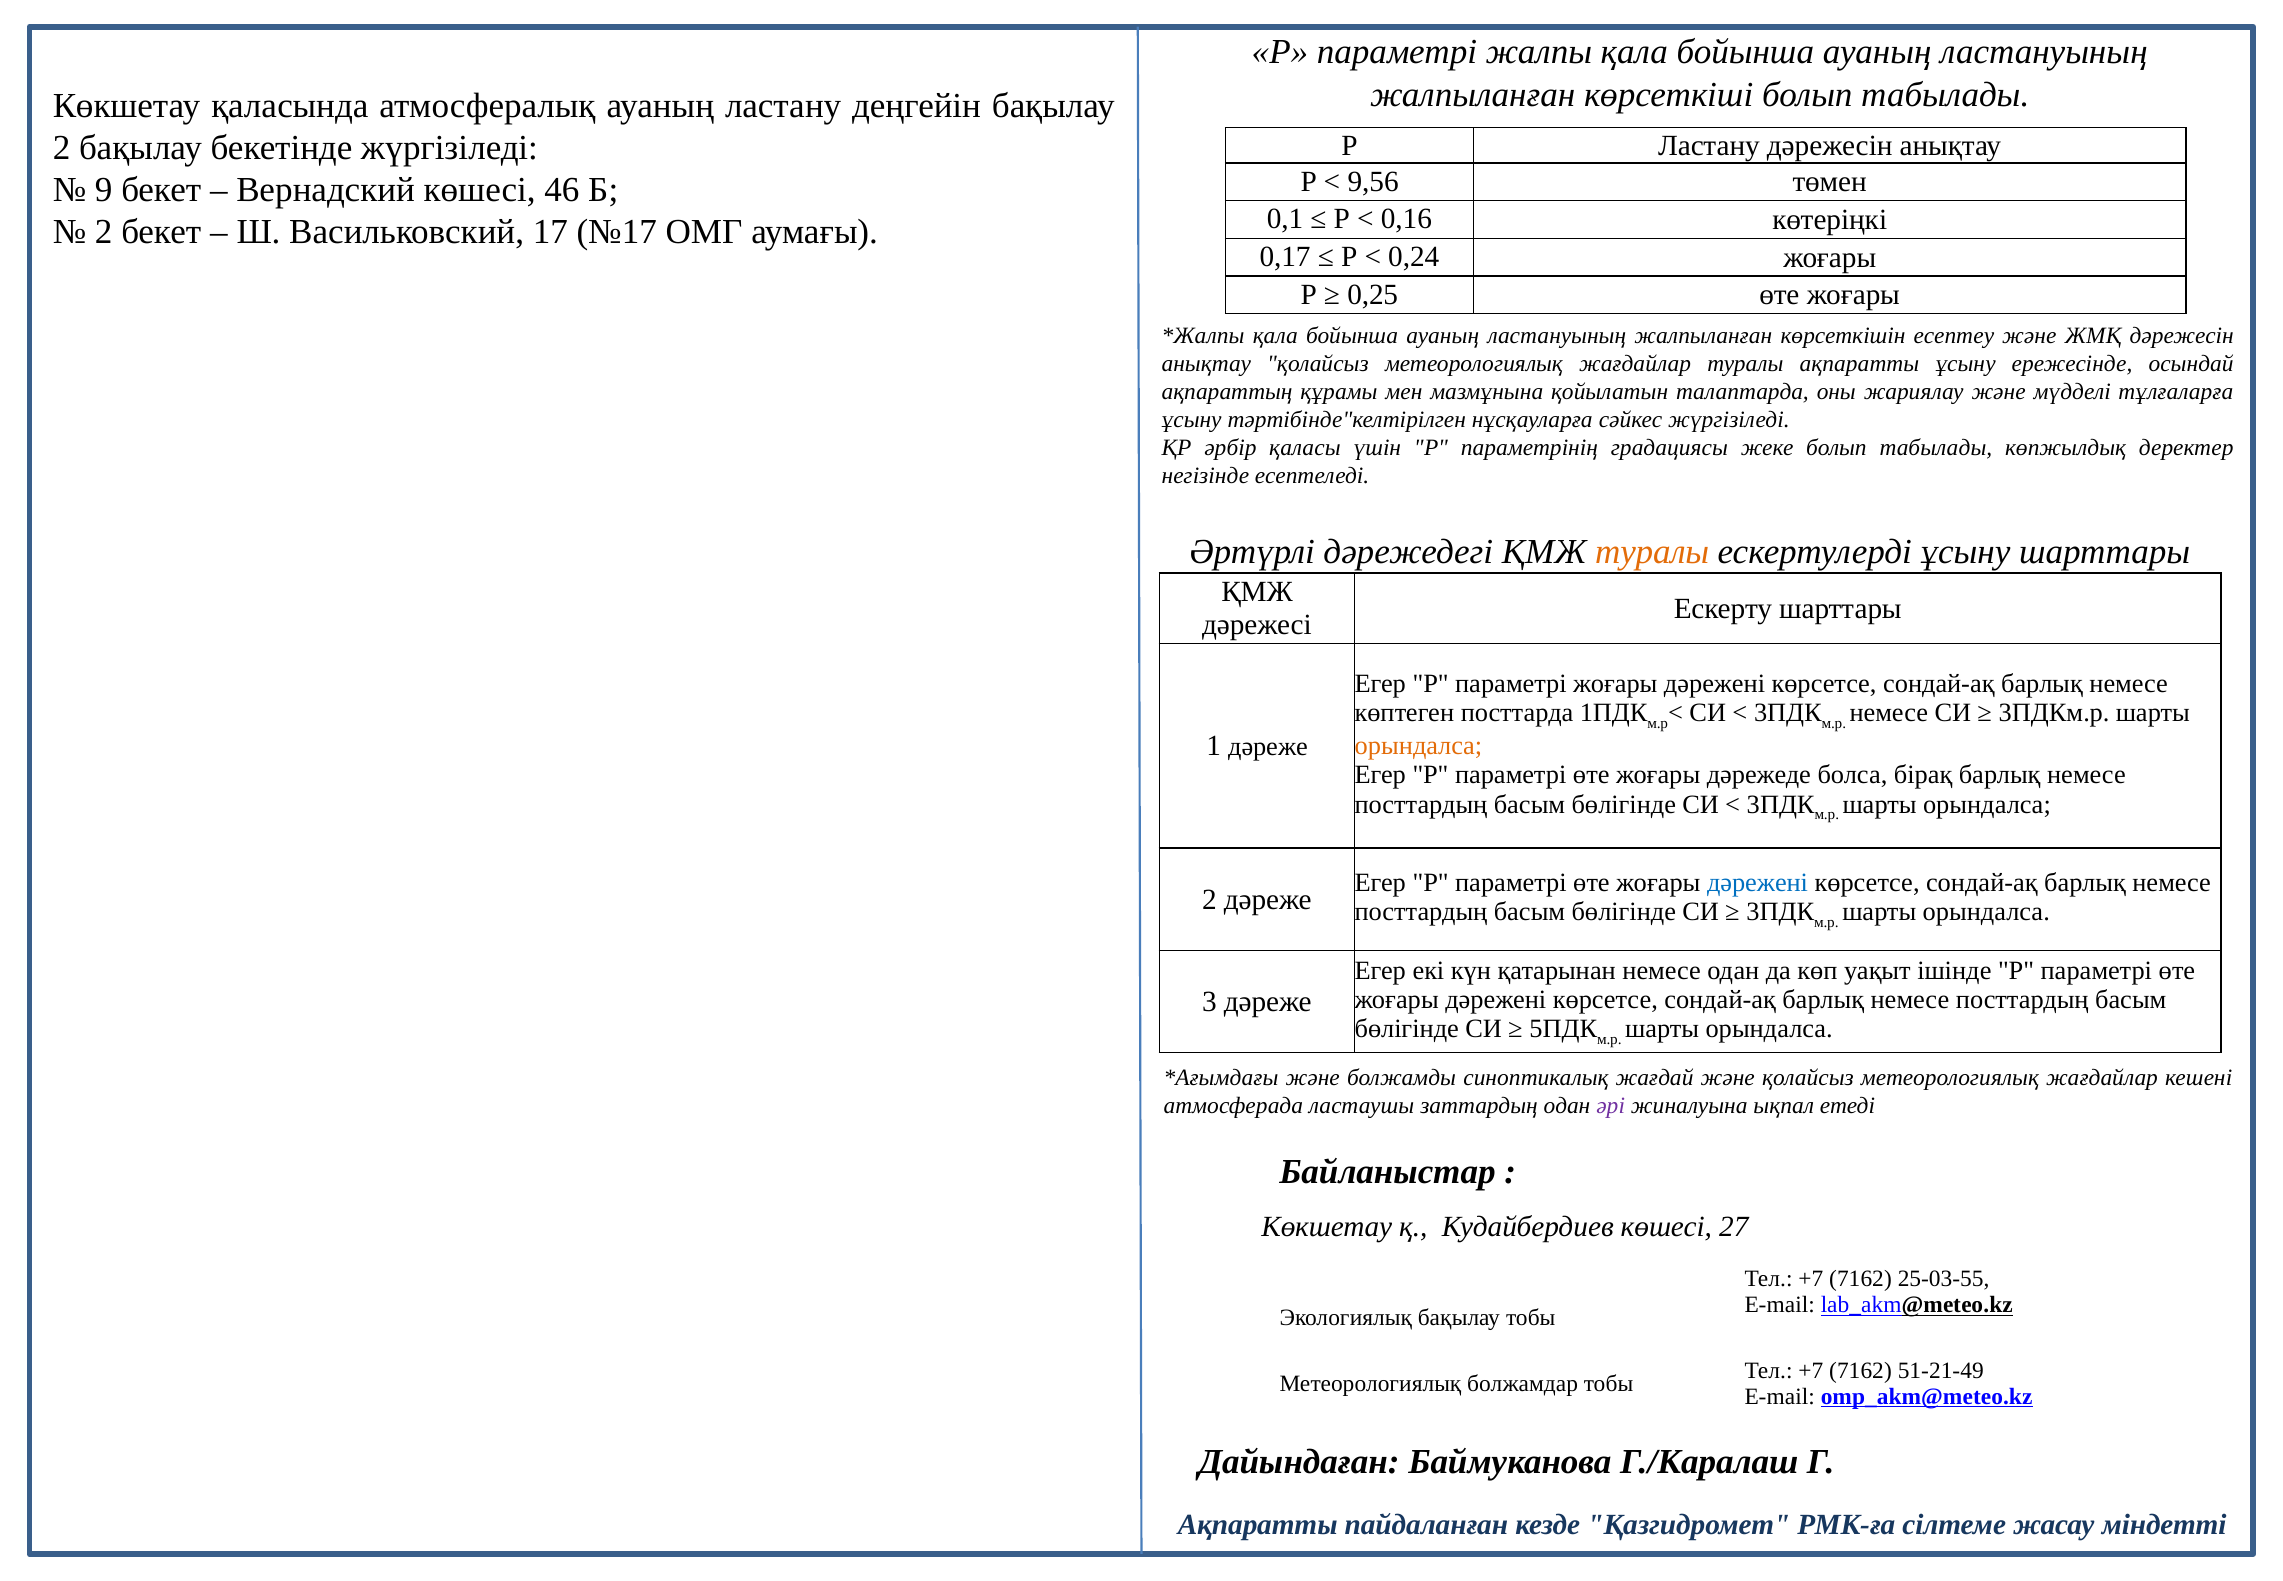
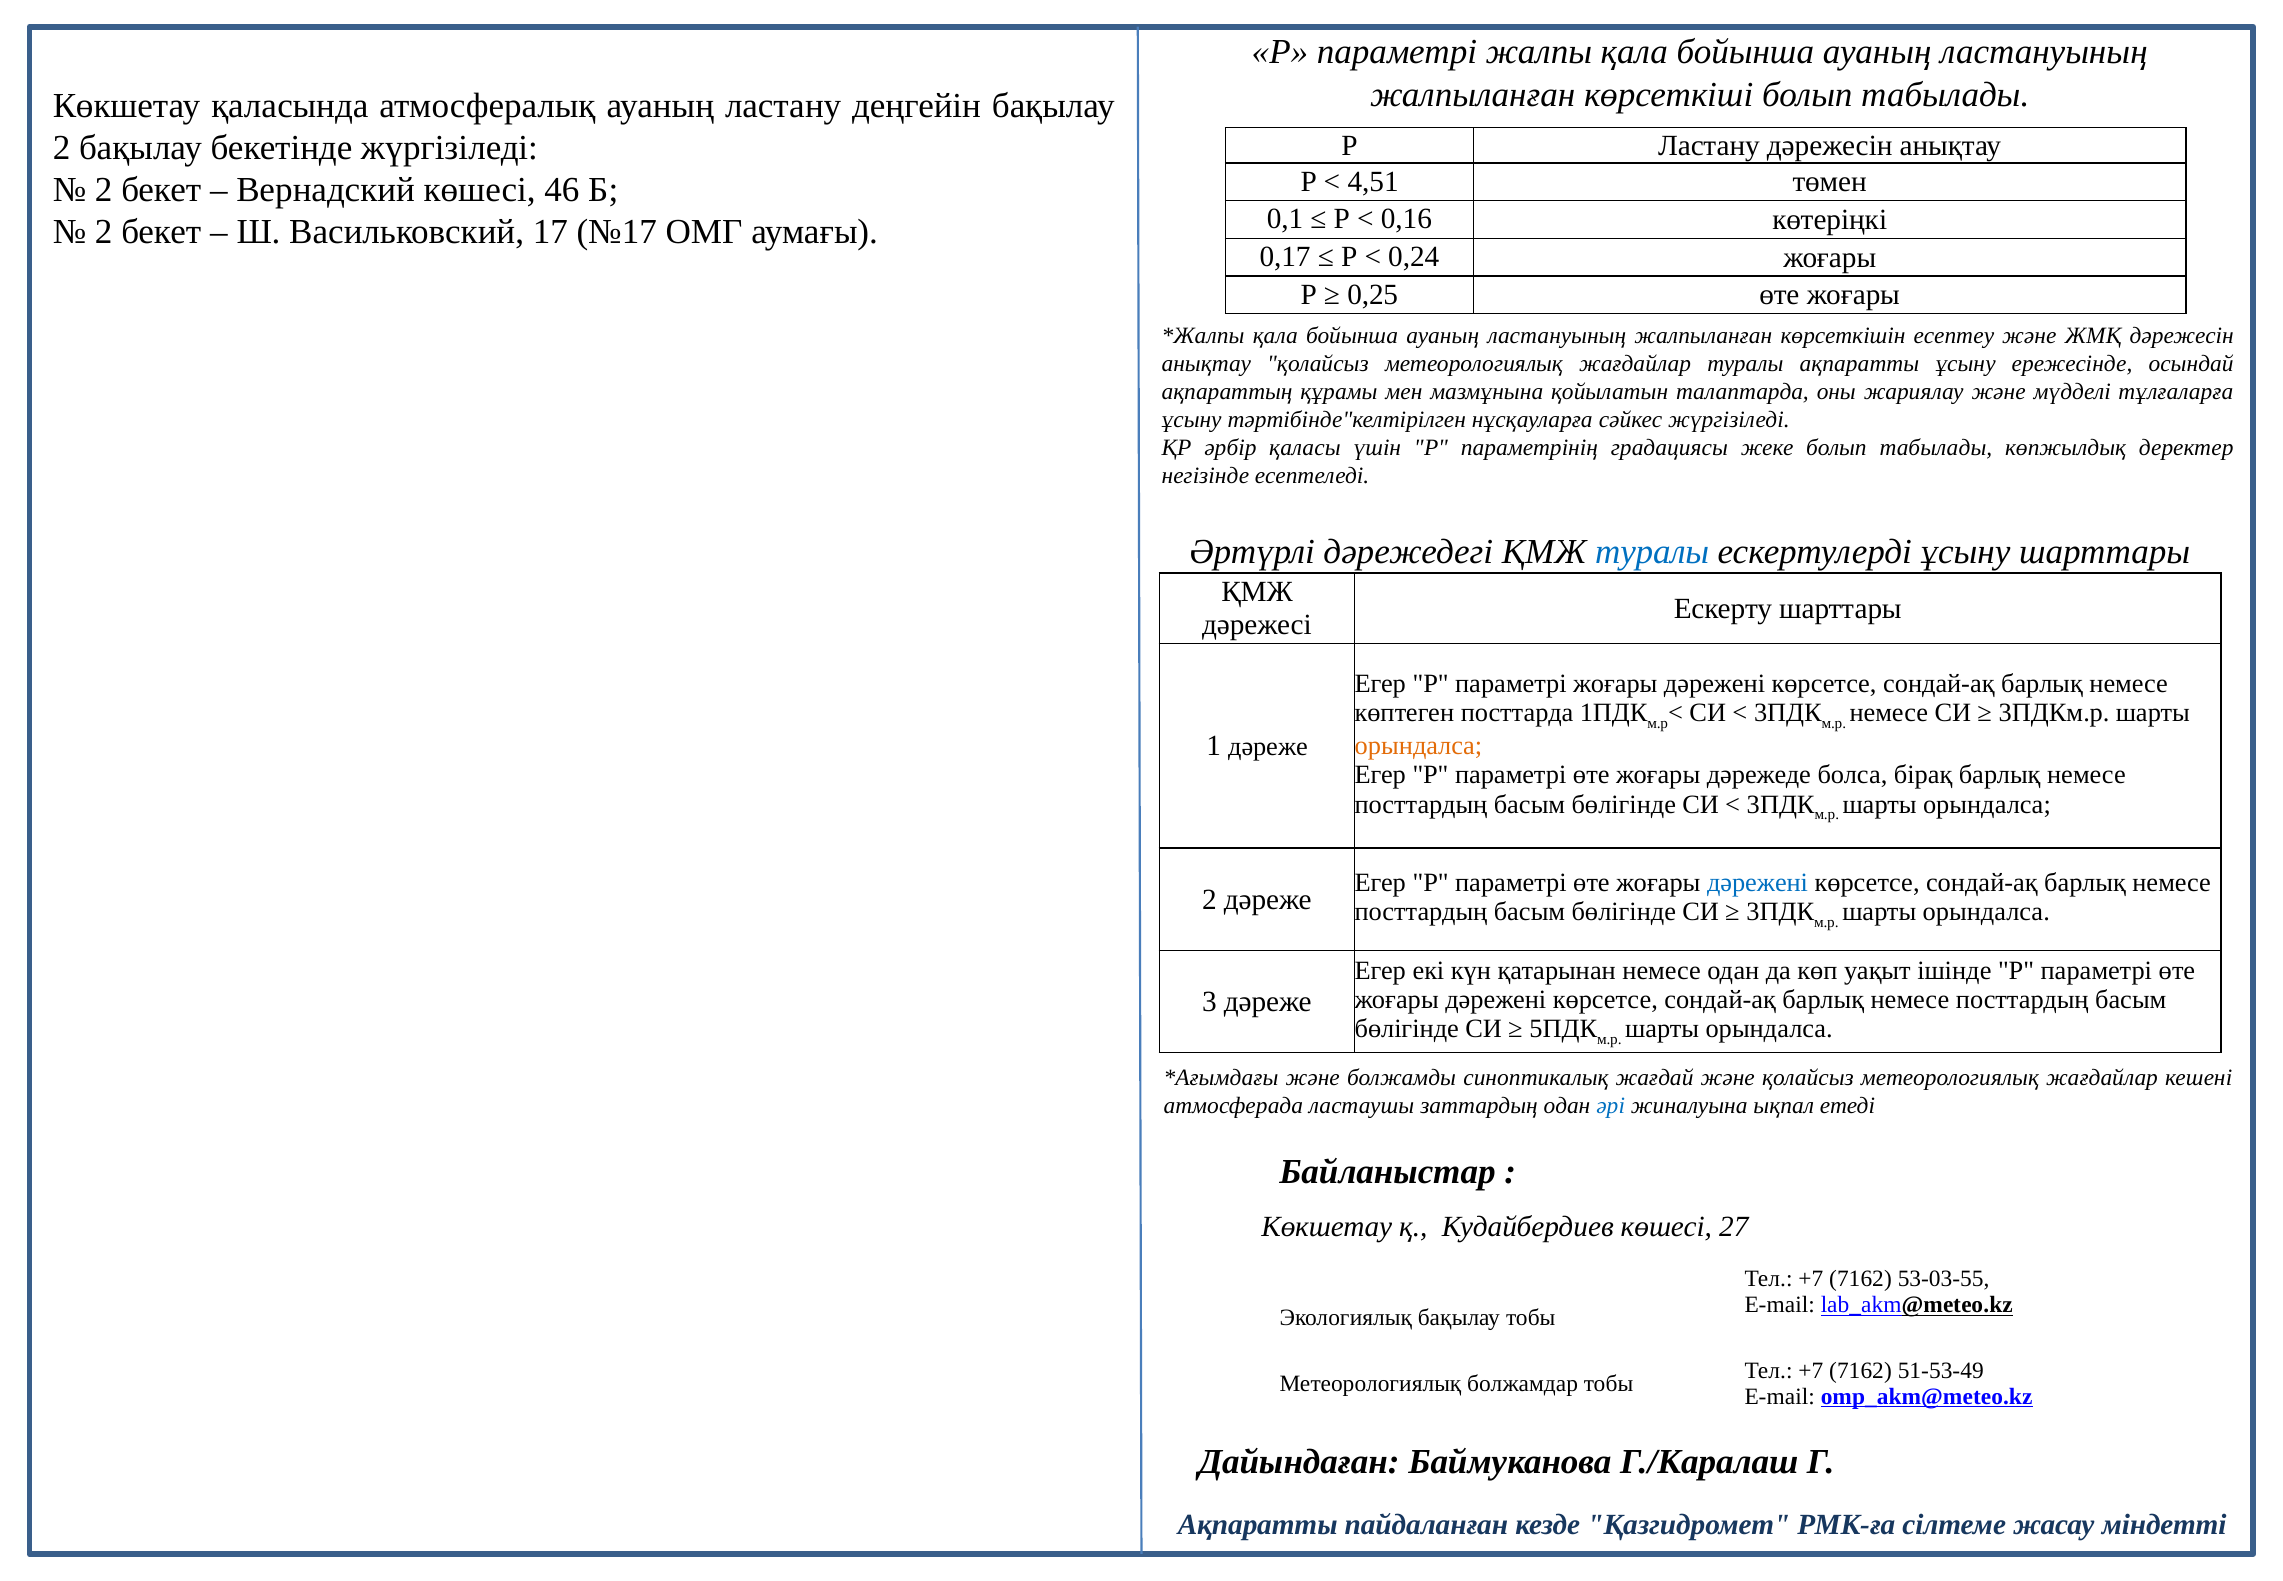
9,56: 9,56 -> 4,51
9 at (104, 190): 9 -> 2
туралы at (1652, 551) colour: orange -> blue
әрі colour: purple -> blue
25-03-55: 25-03-55 -> 53-03-55
51-21-49: 51-21-49 -> 51-53-49
